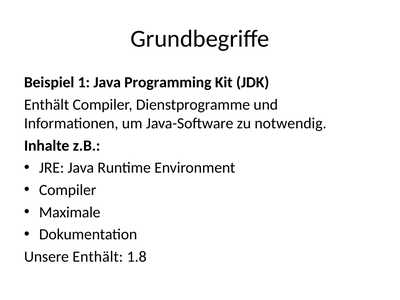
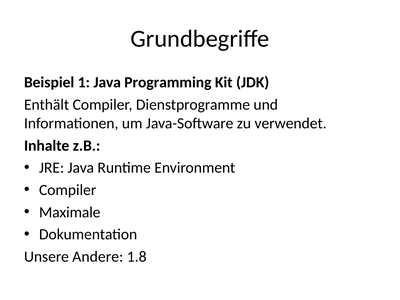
notwendig: notwendig -> verwendet
Unsere Enthält: Enthält -> Andere
